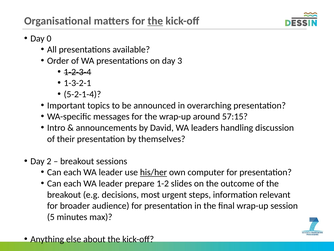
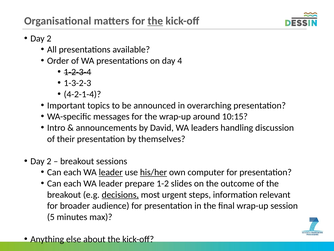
0 at (49, 38): 0 -> 2
3: 3 -> 4
1-3-2-1: 1-3-2-1 -> 1-3-2-3
5-2-1-4: 5-2-1-4 -> 4-2-1-4
57:15: 57:15 -> 10:15
leader at (111, 172) underline: none -> present
decisions underline: none -> present
